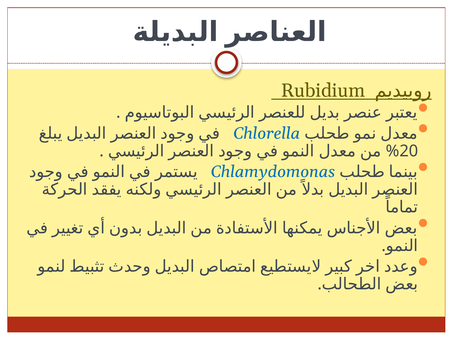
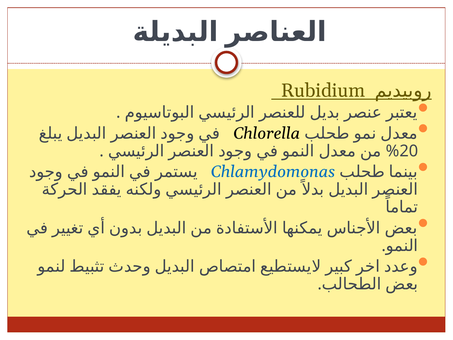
Chlorella colour: blue -> black
